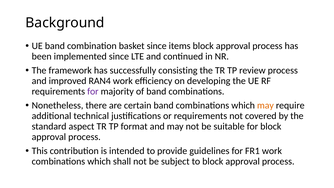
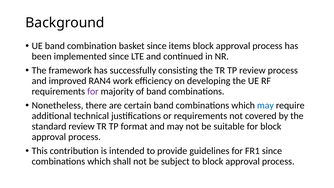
may at (265, 105) colour: orange -> blue
standard aspect: aspect -> review
FR1 work: work -> since
